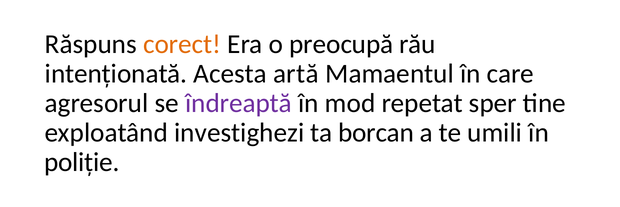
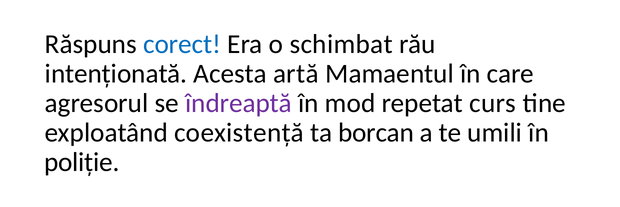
corect colour: orange -> blue
preocupă: preocupă -> schimbat
sper: sper -> curs
investighezi: investighezi -> coexistență
